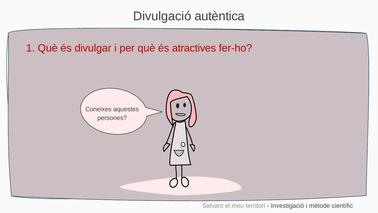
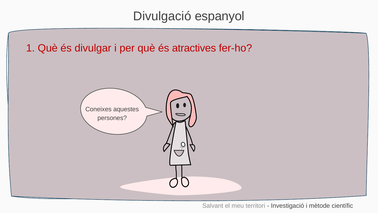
autèntica: autèntica -> espanyol
